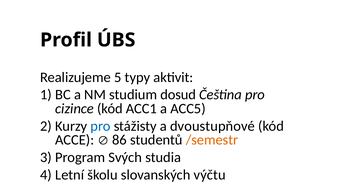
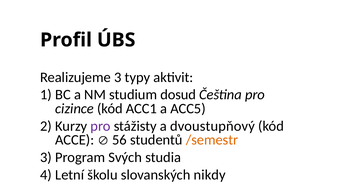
5: 5 -> 3
pro at (101, 126) colour: blue -> purple
dvoustupňové: dvoustupňové -> dvoustupňový
86: 86 -> 56
výčtu: výčtu -> nikdy
